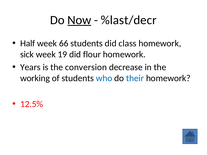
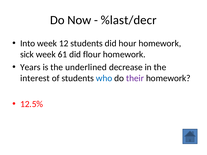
Now underline: present -> none
Half: Half -> Into
66: 66 -> 12
class: class -> hour
19: 19 -> 61
conversion: conversion -> underlined
working: working -> interest
their colour: blue -> purple
